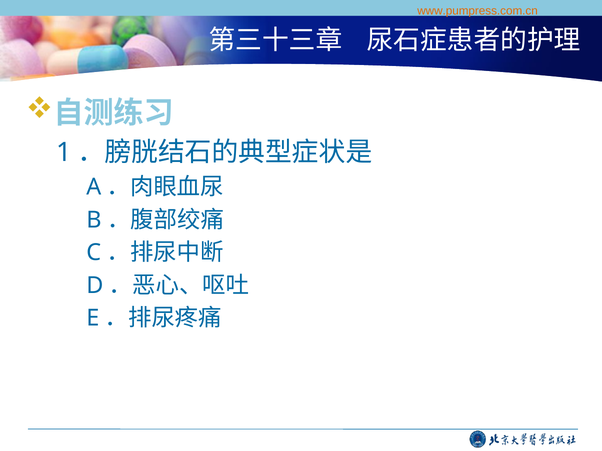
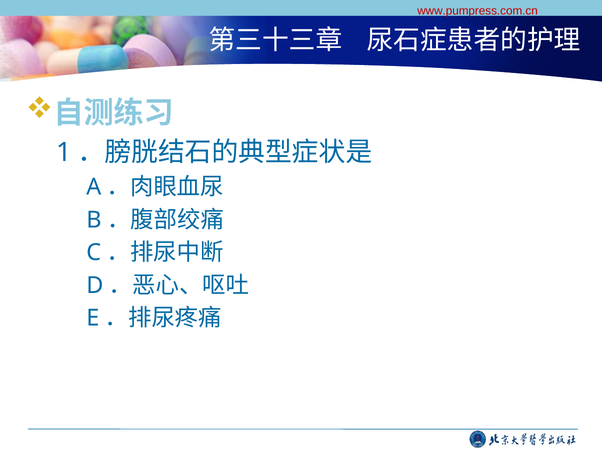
www.pumpress.com.cn colour: orange -> red
